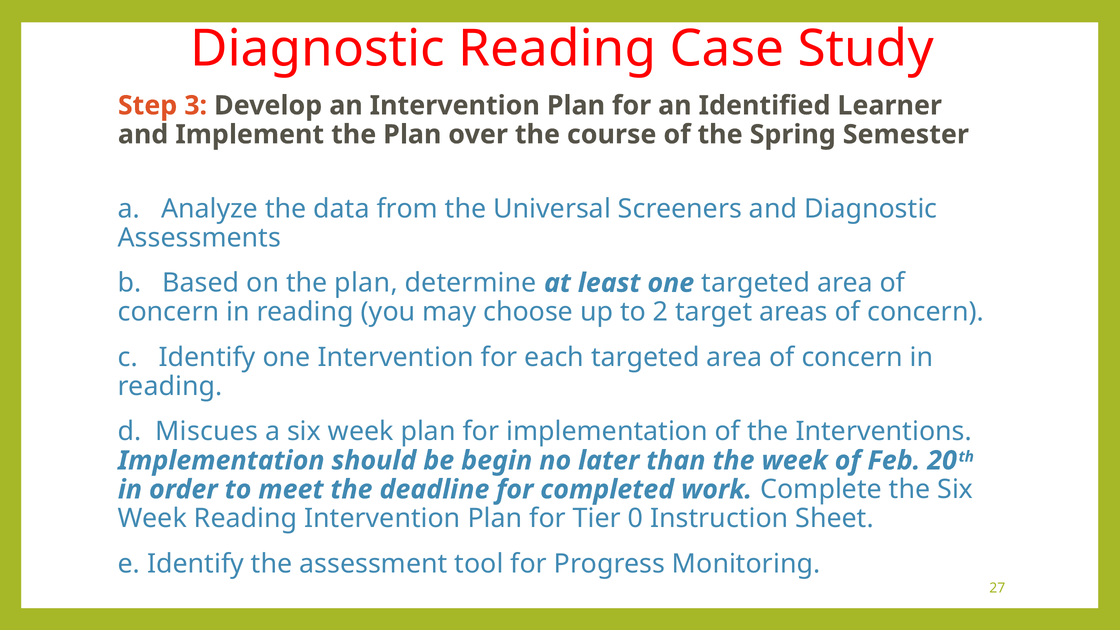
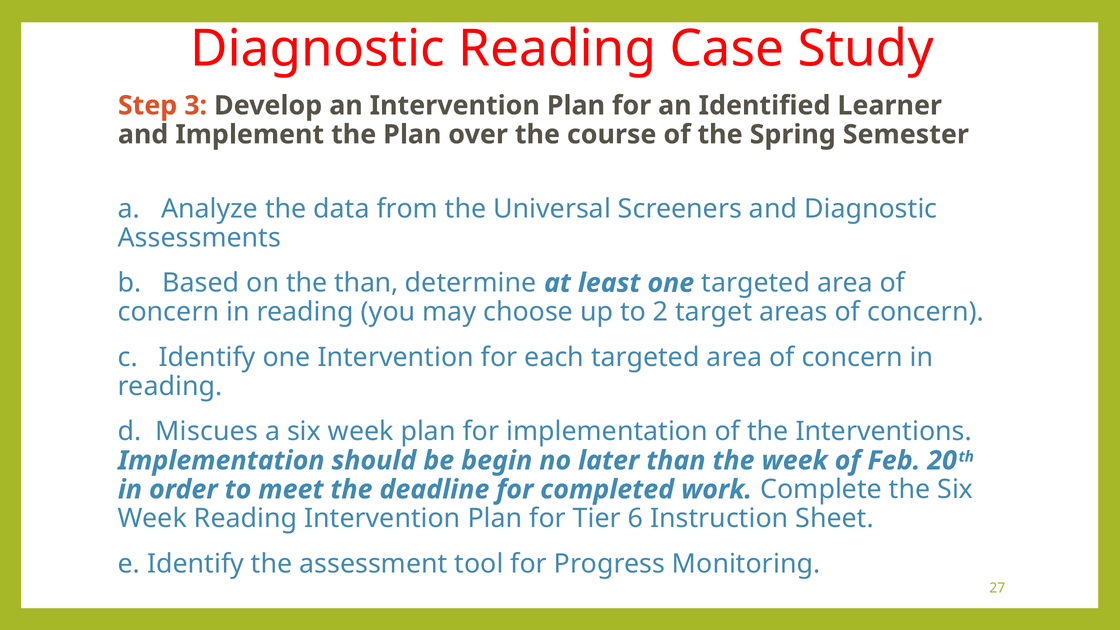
on the plan: plan -> than
0: 0 -> 6
